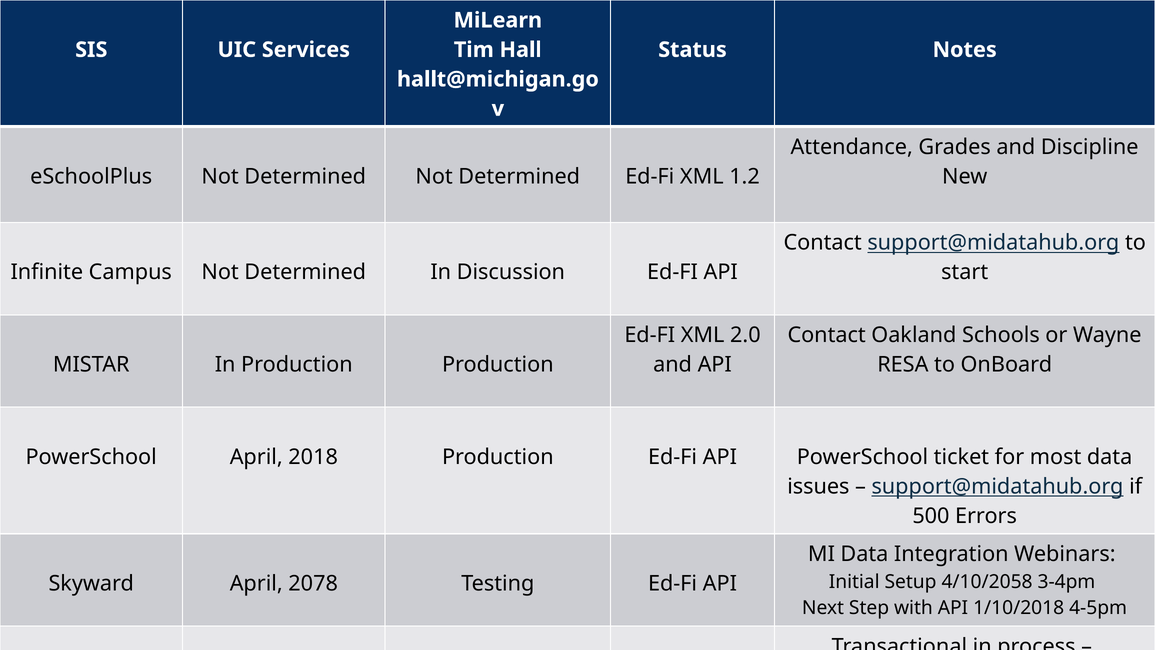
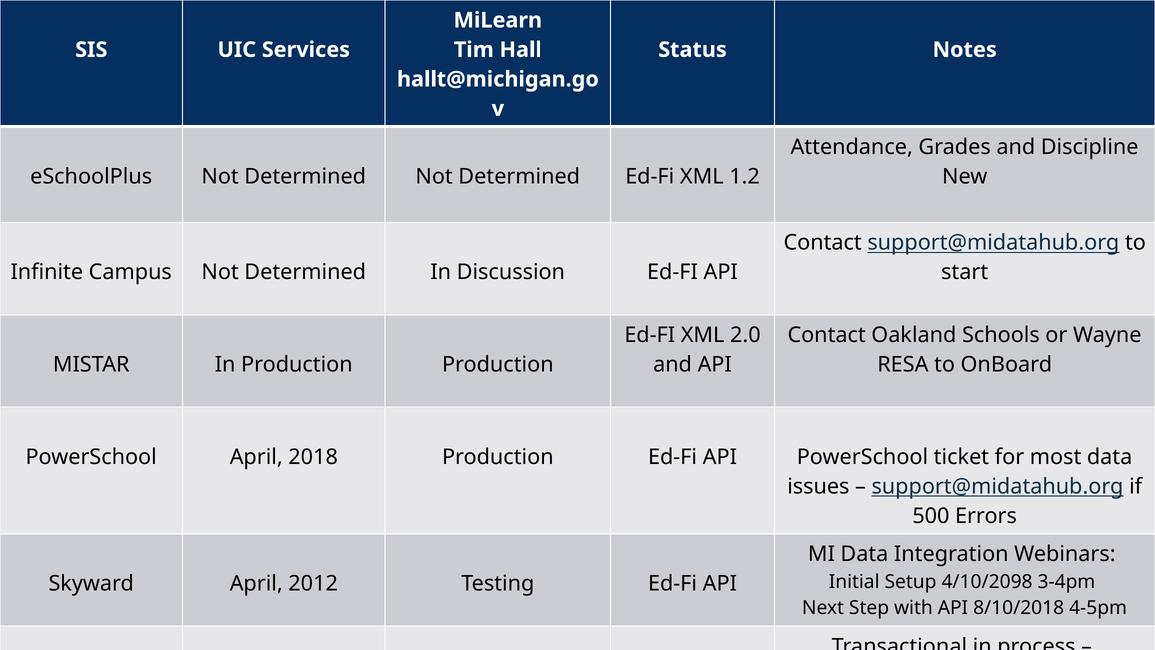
4/10/2058: 4/10/2058 -> 4/10/2098
2078: 2078 -> 2012
1/10/2018: 1/10/2018 -> 8/10/2018
